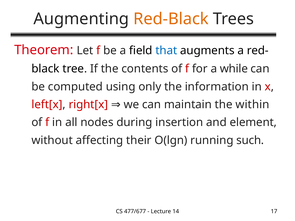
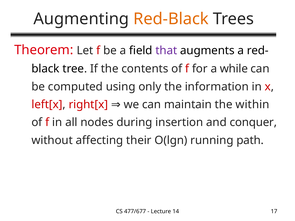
that colour: blue -> purple
element: element -> conquer
such: such -> path
